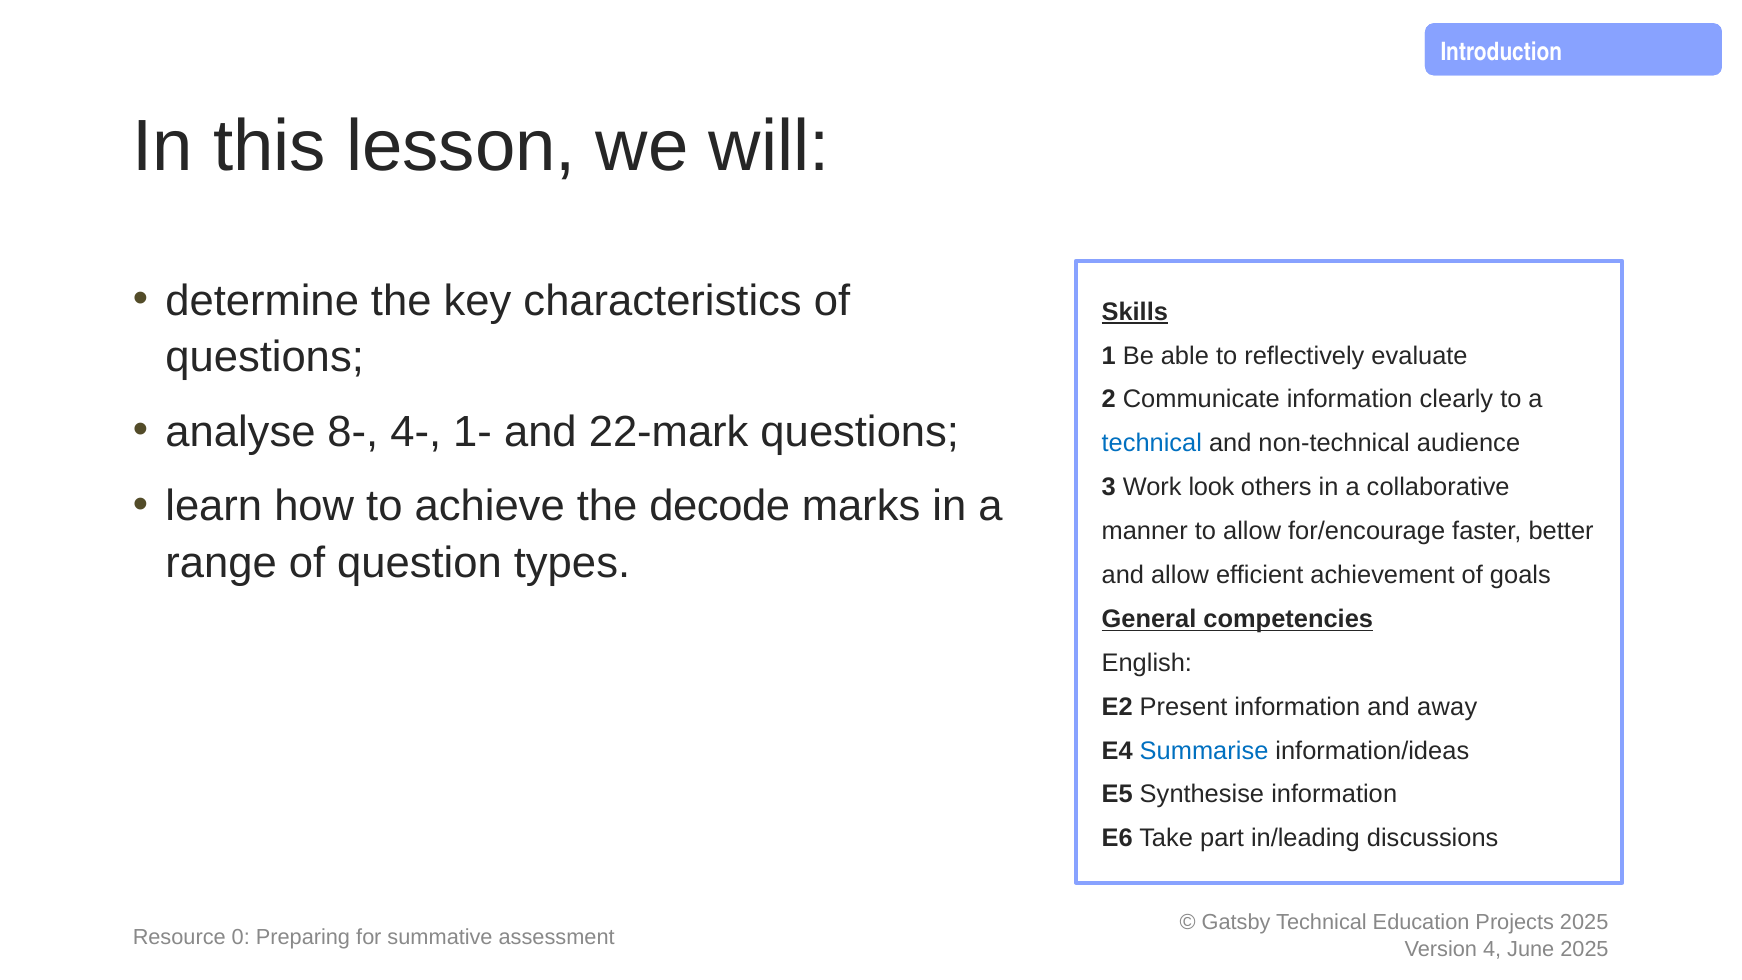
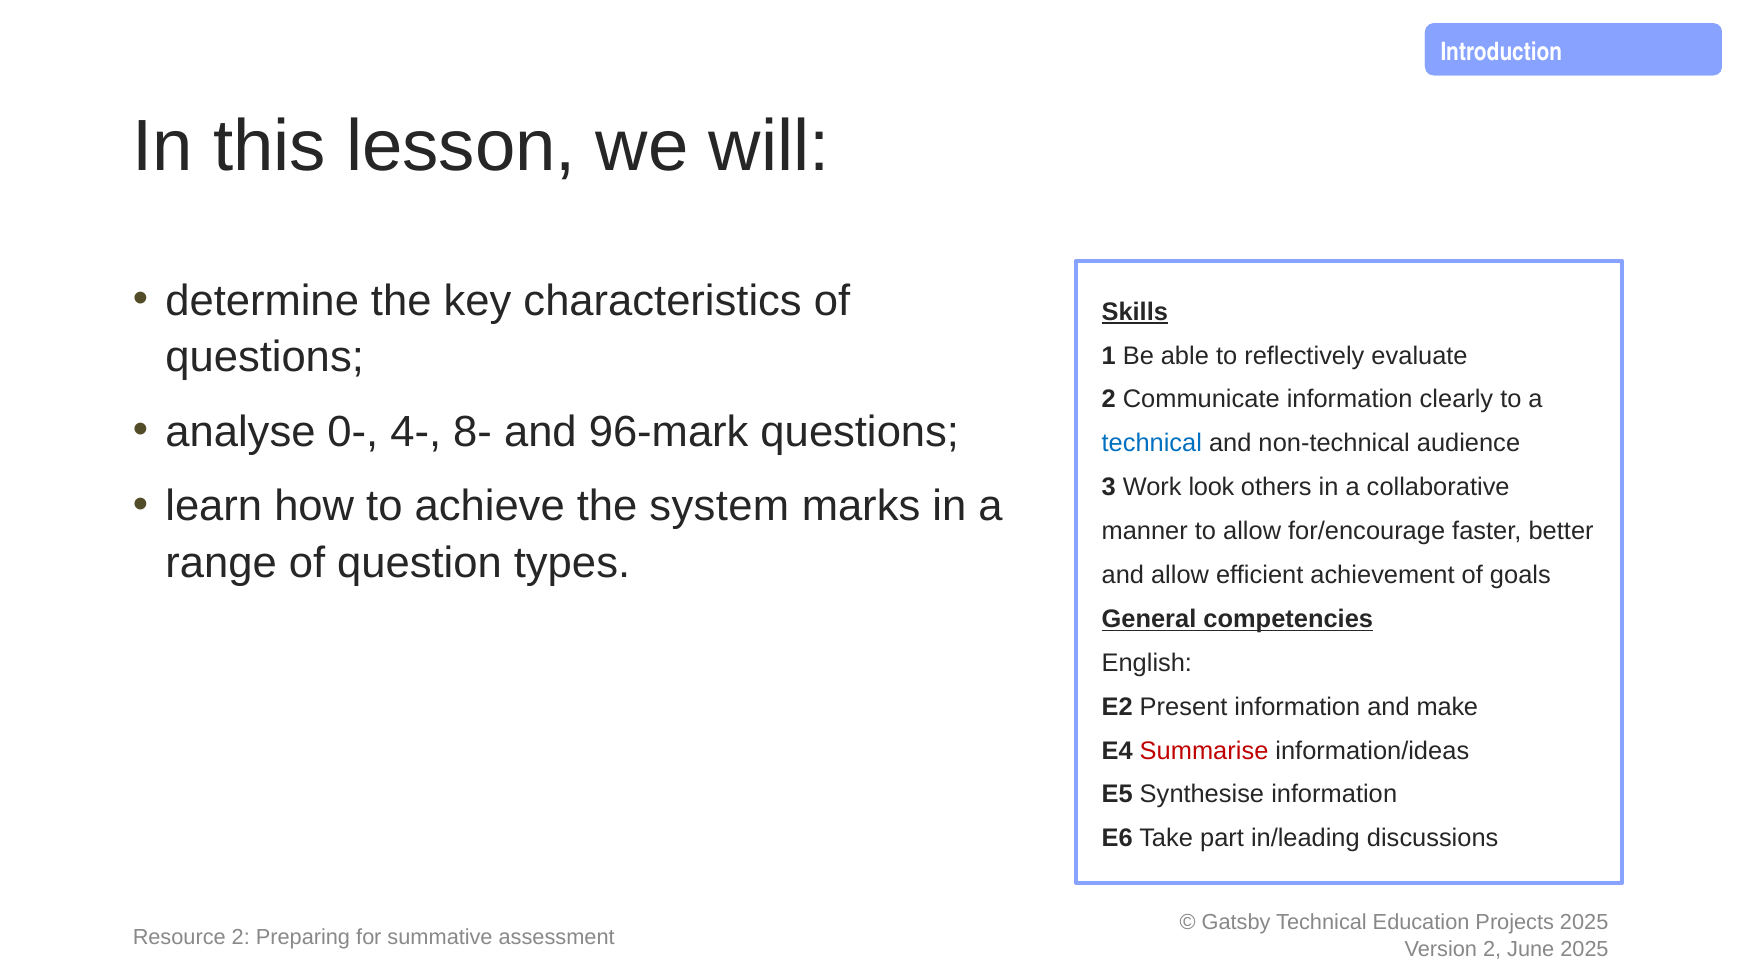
8-: 8- -> 0-
1-: 1- -> 8-
22-mark: 22-mark -> 96-mark
decode: decode -> system
away: away -> make
Summarise colour: blue -> red
Resource 0: 0 -> 2
4 at (1492, 949): 4 -> 2
